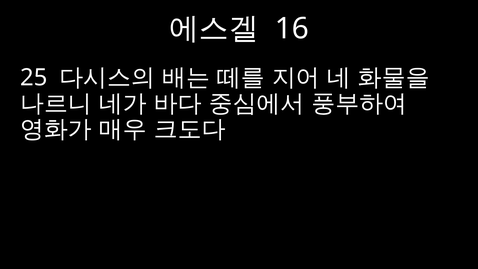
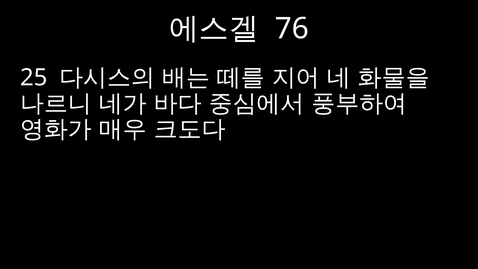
16: 16 -> 76
